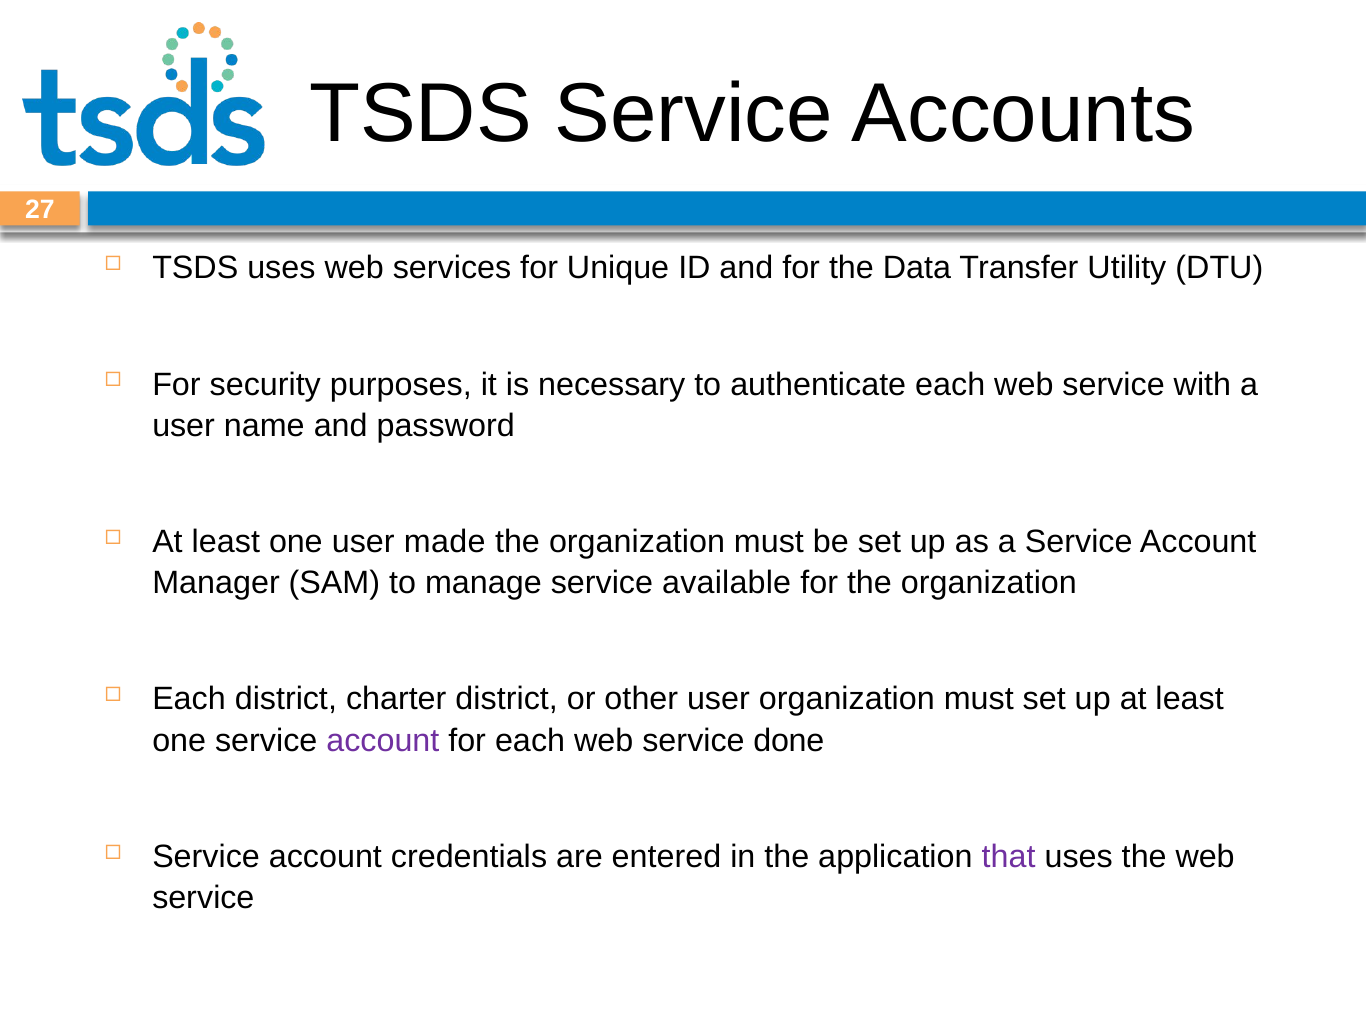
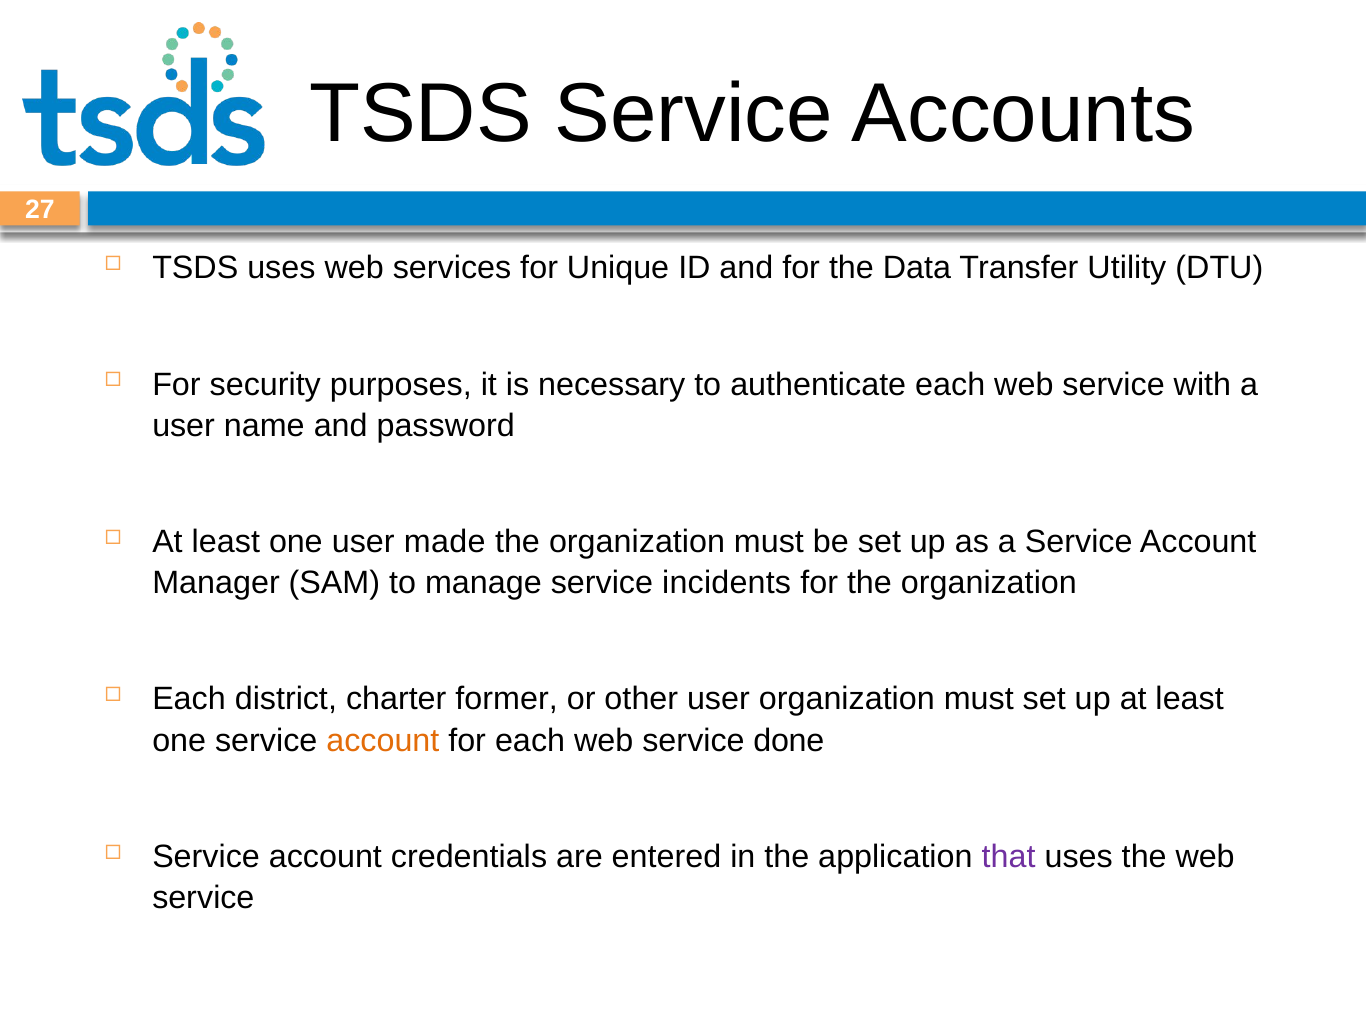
available: available -> incidents
charter district: district -> former
account at (383, 740) colour: purple -> orange
